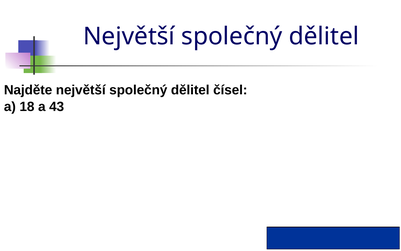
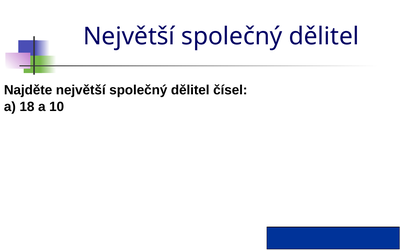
43: 43 -> 10
